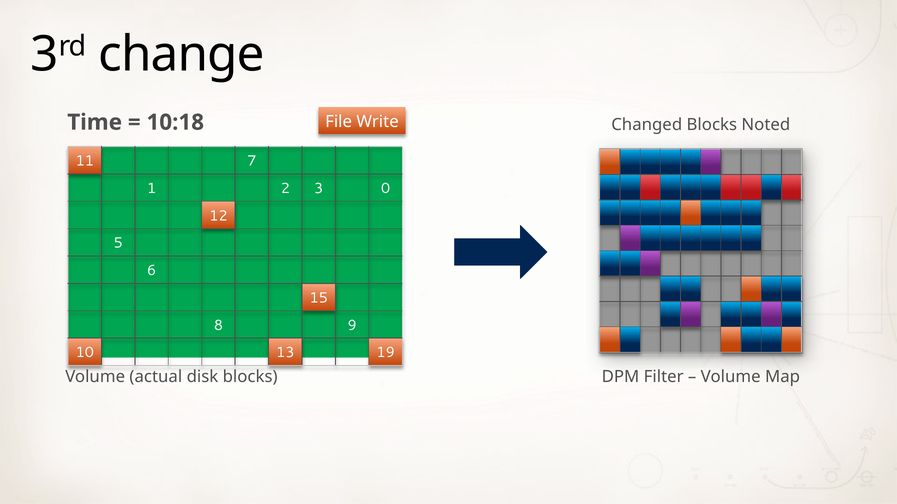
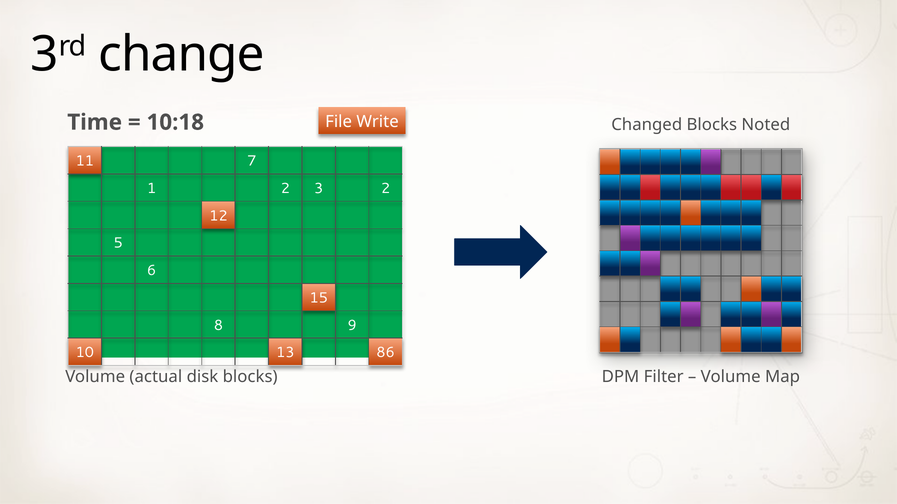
3 0: 0 -> 2
19: 19 -> 86
